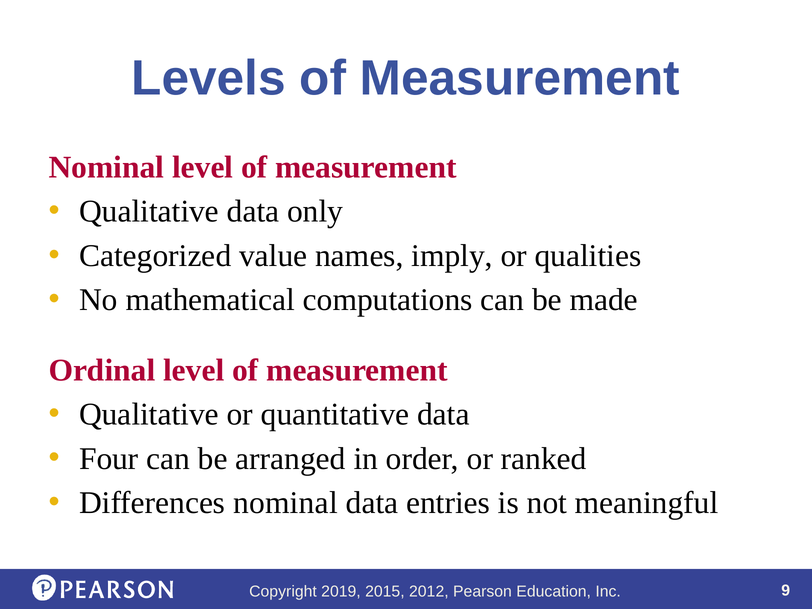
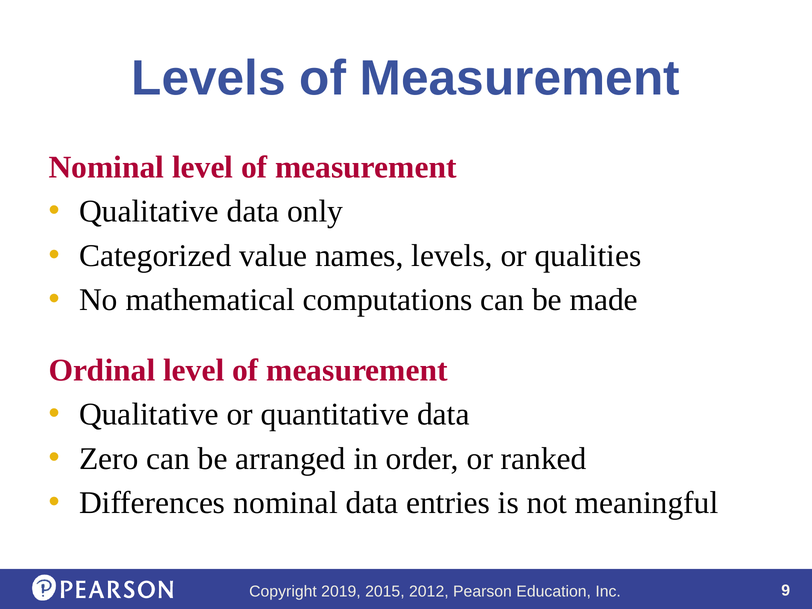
names imply: imply -> levels
Four: Four -> Zero
